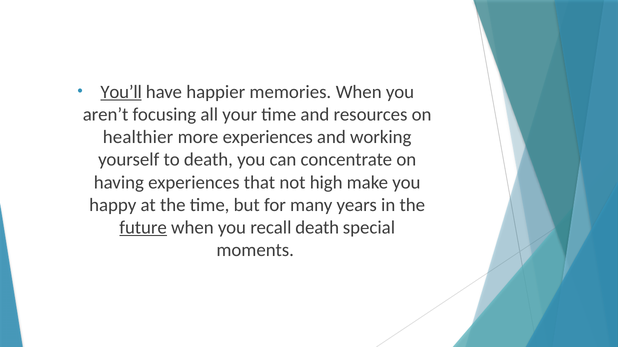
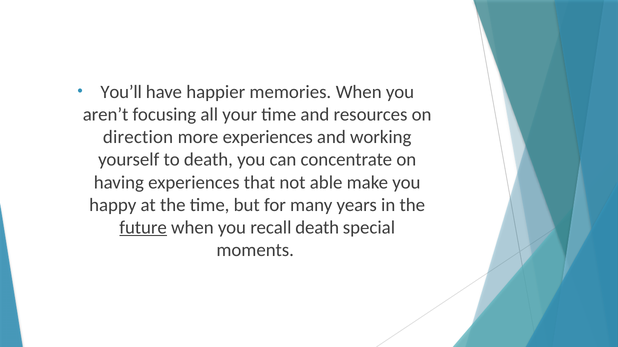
You’ll underline: present -> none
healthier: healthier -> direction
high: high -> able
